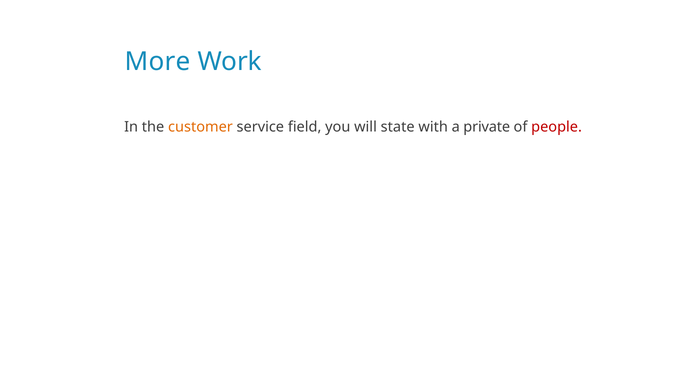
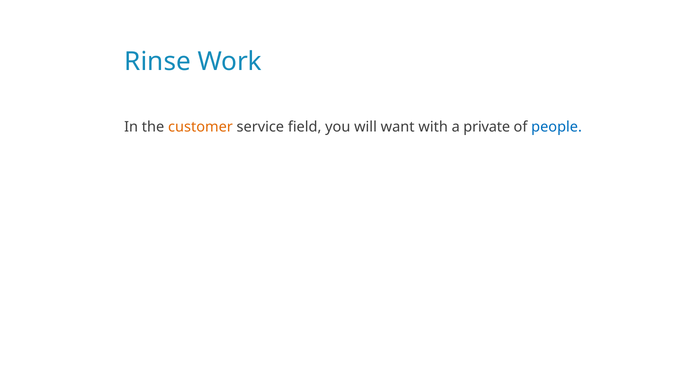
More: More -> Rinse
state: state -> want
people colour: red -> blue
